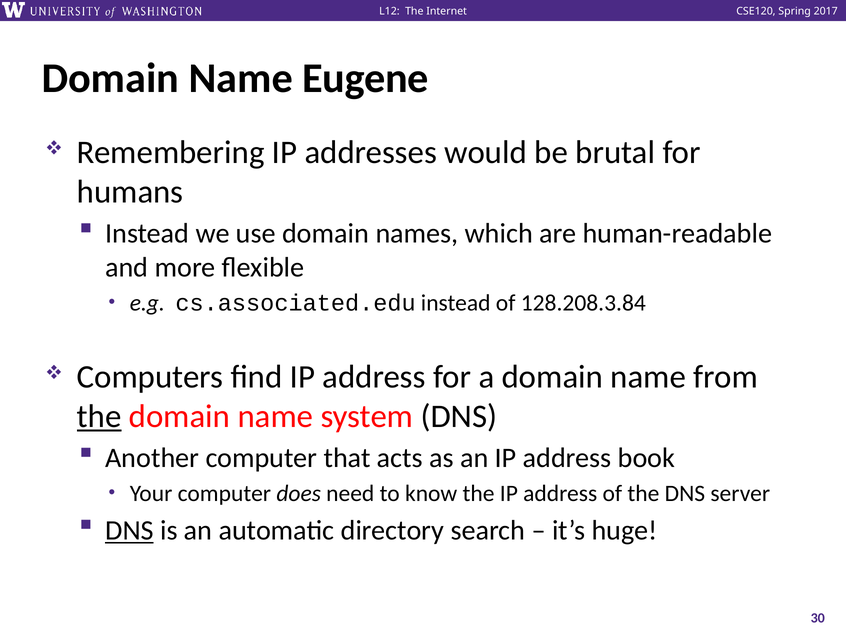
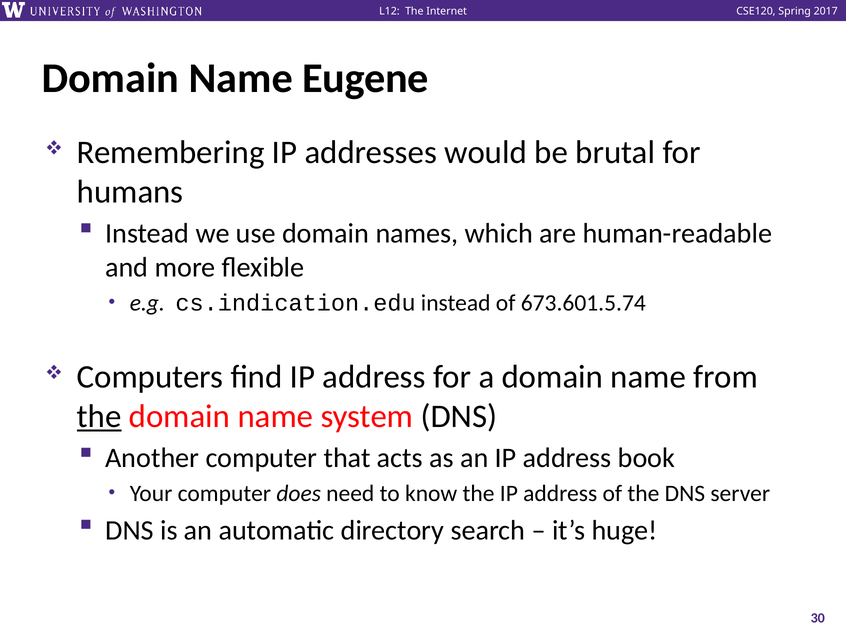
cs.associated.edu: cs.associated.edu -> cs.indication.edu
128.208.3.84: 128.208.3.84 -> 673.601.5.74
DNS at (129, 531) underline: present -> none
